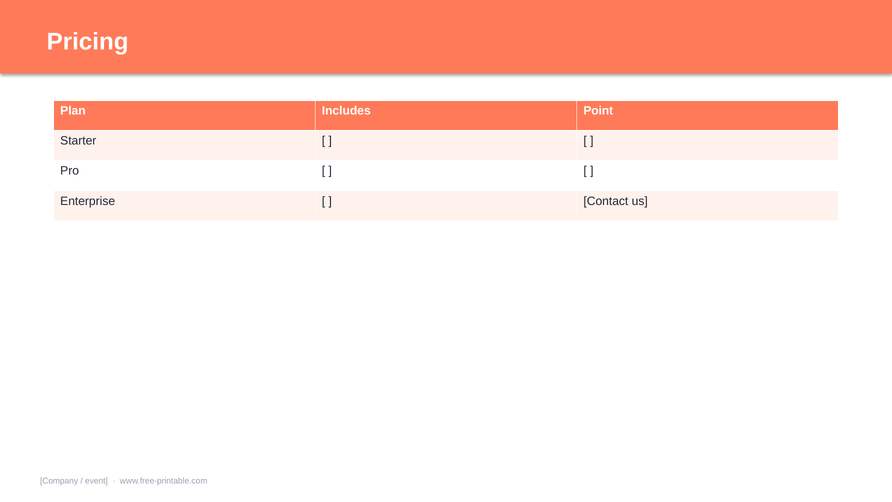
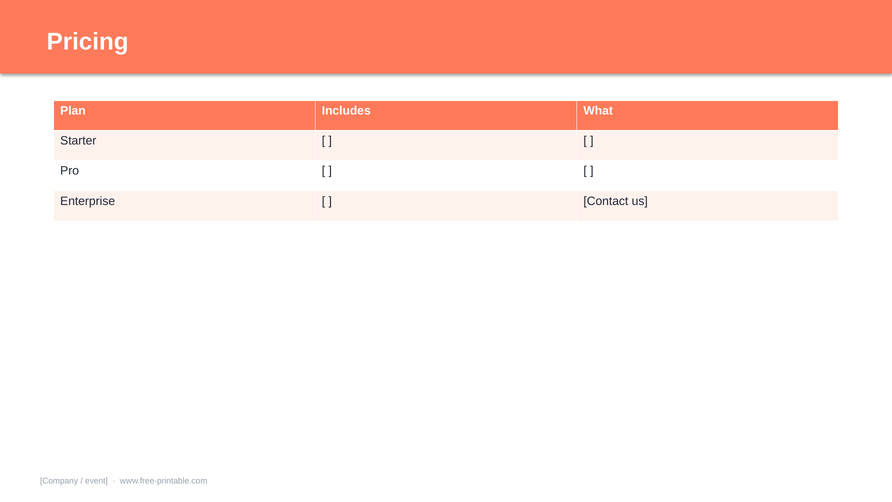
Point: Point -> What
